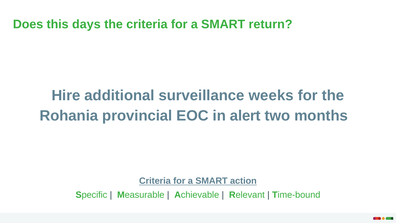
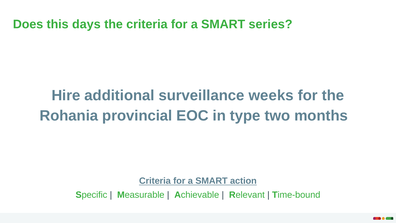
return: return -> series
alert: alert -> type
